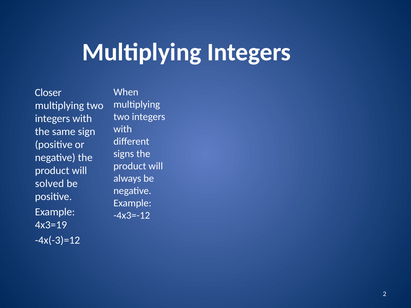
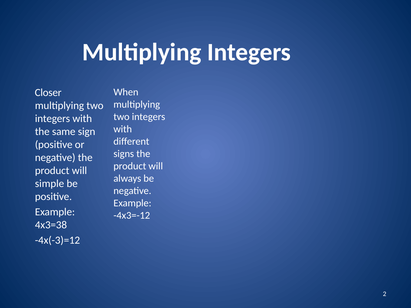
solved: solved -> simple
4x3=19: 4x3=19 -> 4x3=38
